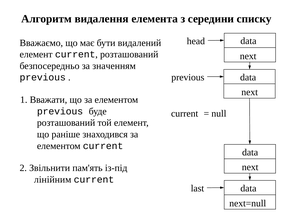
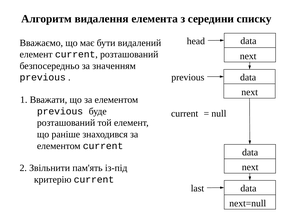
лінійним: лінійним -> критерію
